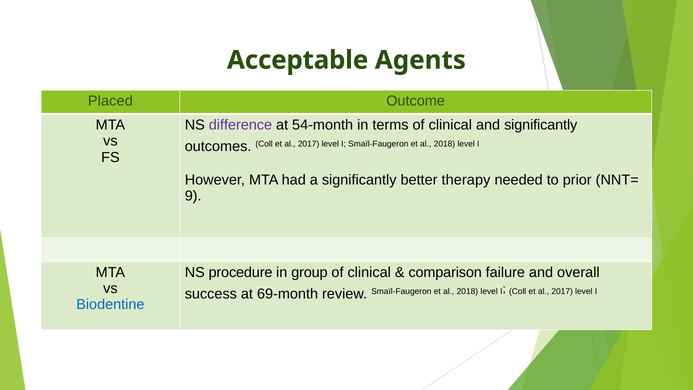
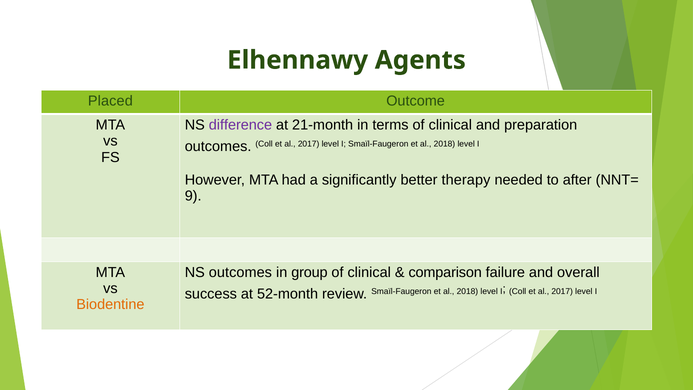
Acceptable: Acceptable -> Elhennawy
54-month: 54-month -> 21-month
and significantly: significantly -> preparation
prior: prior -> after
NS procedure: procedure -> outcomes
69-month: 69-month -> 52-month
Biodentine colour: blue -> orange
